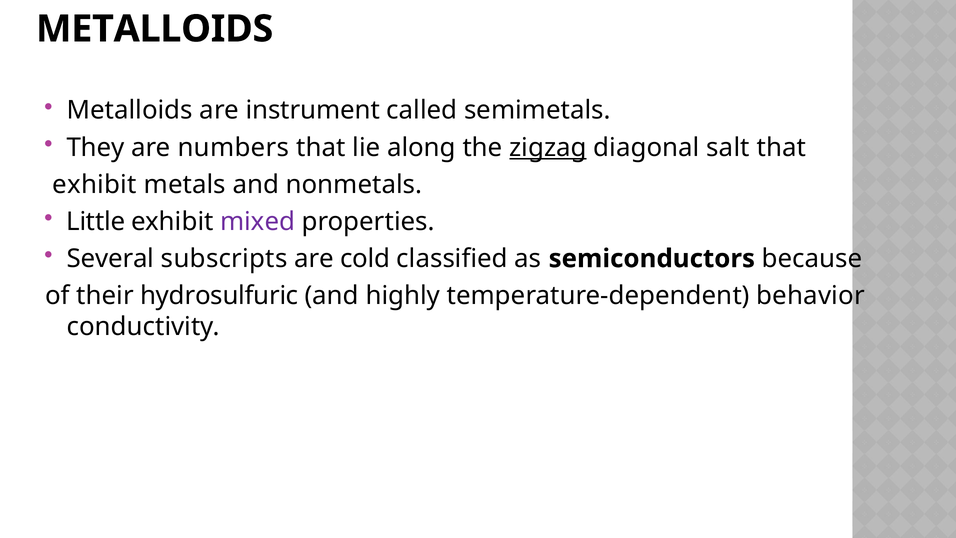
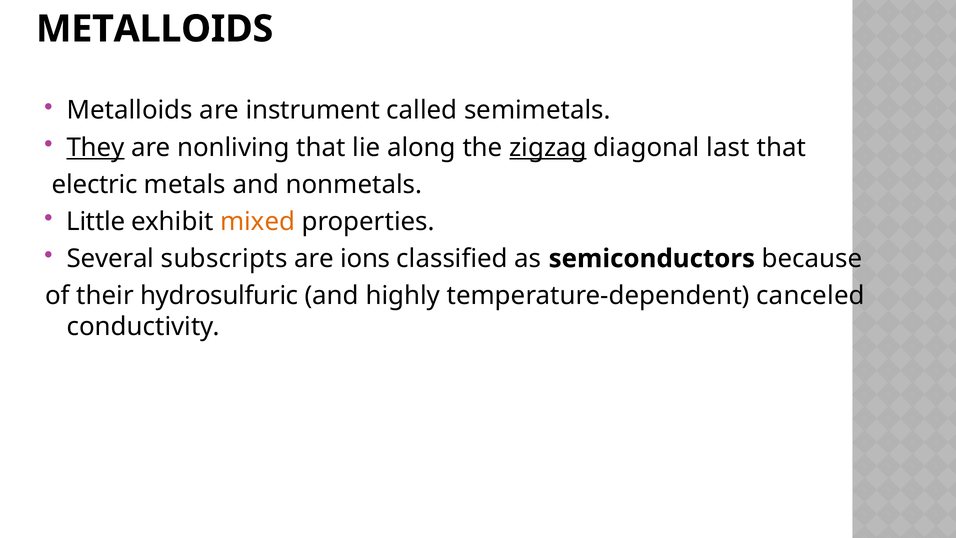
They underline: none -> present
numbers: numbers -> nonliving
salt: salt -> last
exhibit at (94, 184): exhibit -> electric
mixed colour: purple -> orange
cold: cold -> ions
behavior: behavior -> canceled
